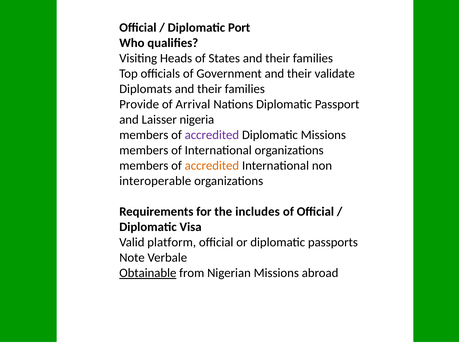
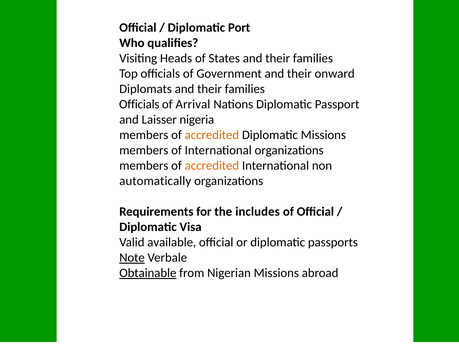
validate: validate -> onward
Provide at (139, 104): Provide -> Officials
accredited at (212, 135) colour: purple -> orange
interoperable: interoperable -> automatically
platform: platform -> available
Note underline: none -> present
